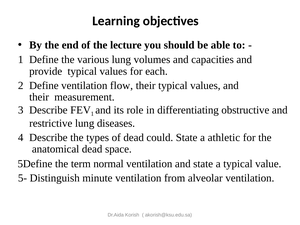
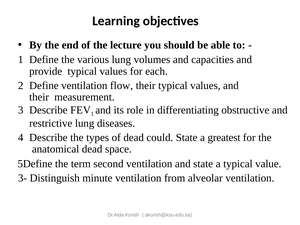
athletic: athletic -> greatest
normal: normal -> second
5-: 5- -> 3-
